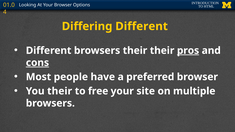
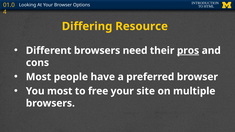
Differing Different: Different -> Resource
browsers their: their -> need
cons underline: present -> none
You their: their -> most
